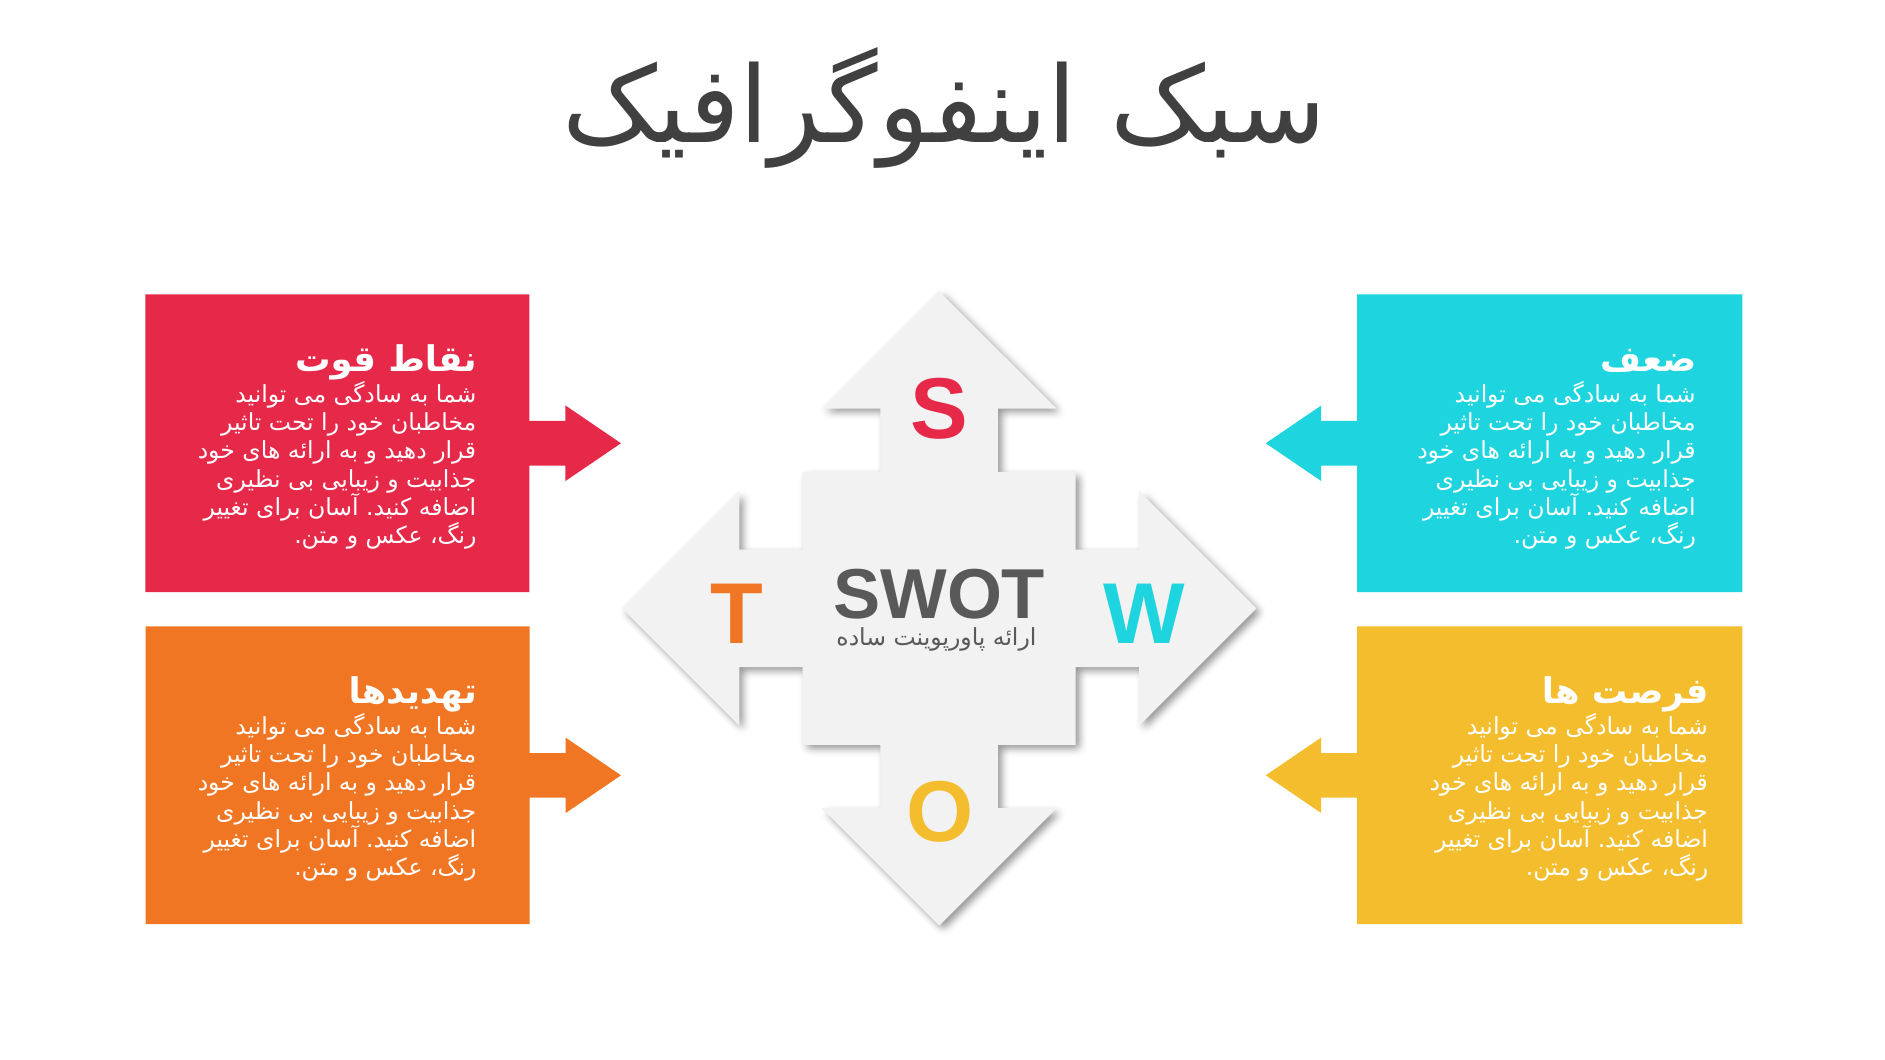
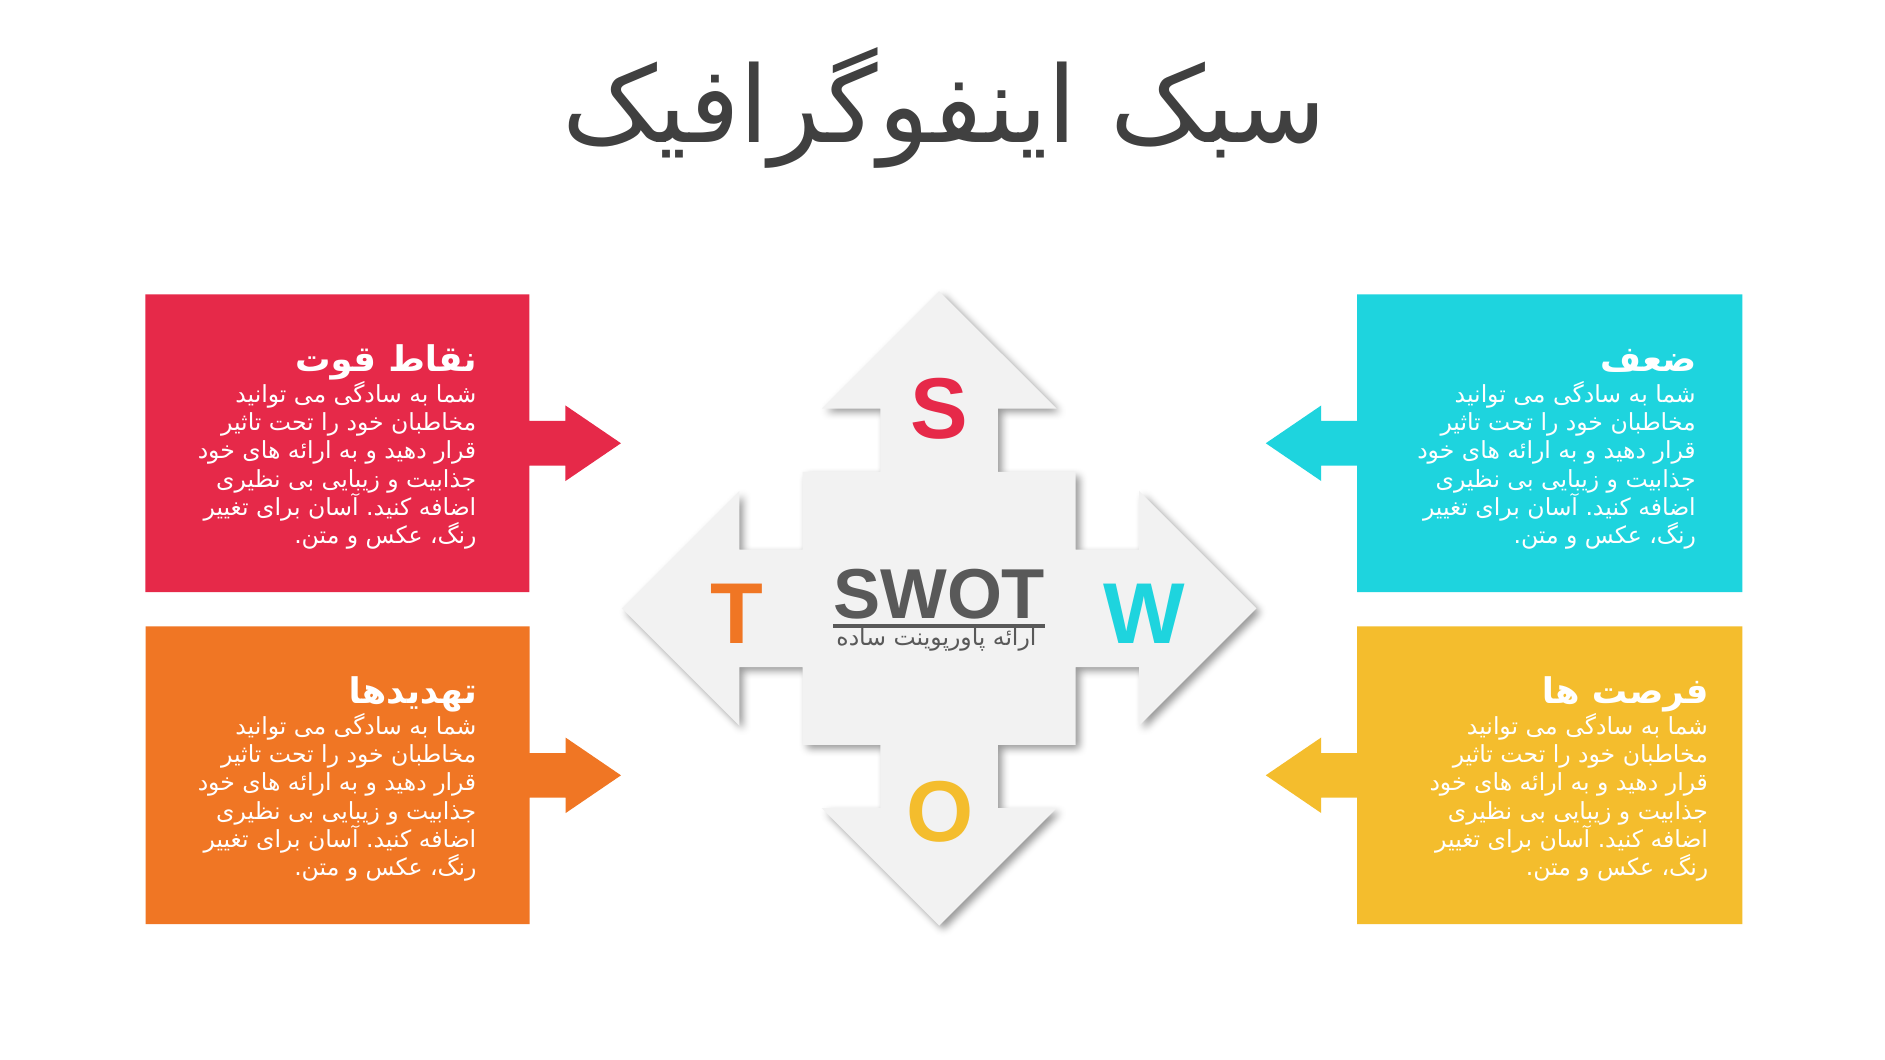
SWOT underline: none -> present
